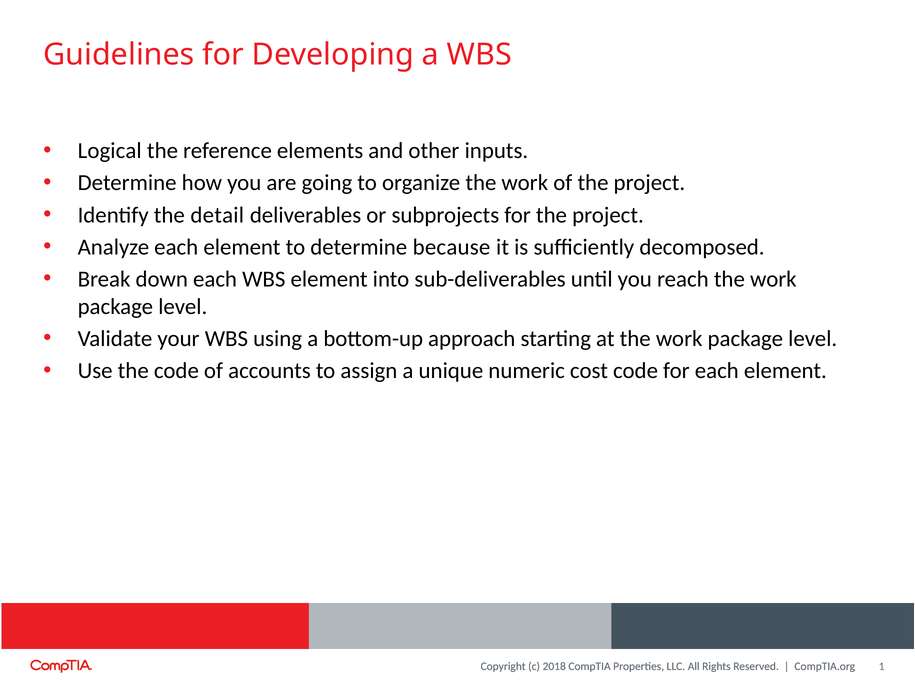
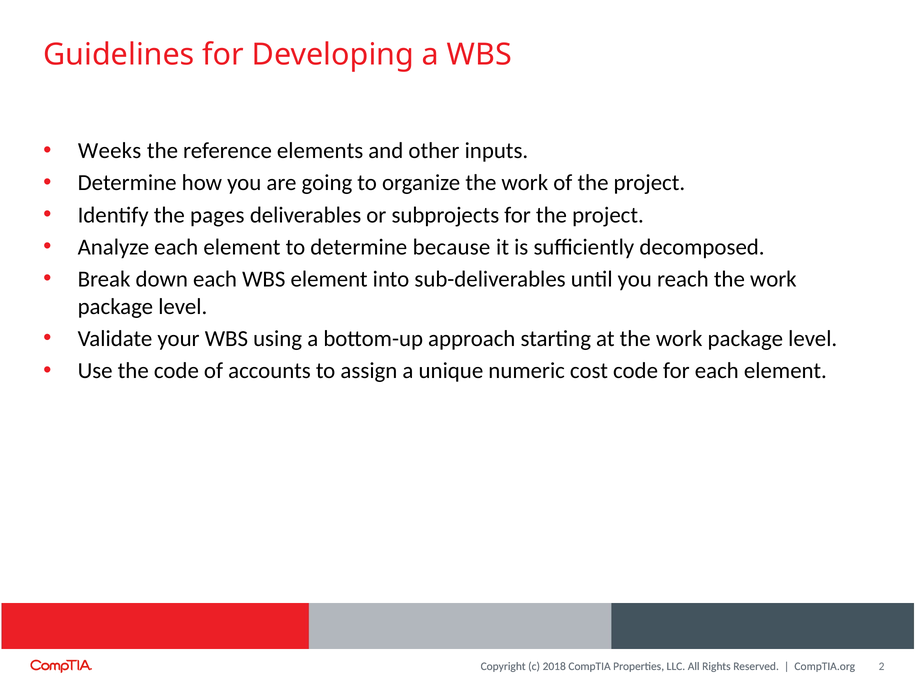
Logical: Logical -> Weeks
detail: detail -> pages
1: 1 -> 2
